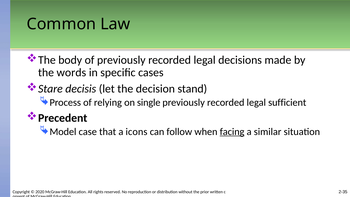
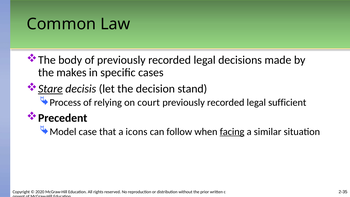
words: words -> makes
Stare underline: none -> present
single: single -> court
